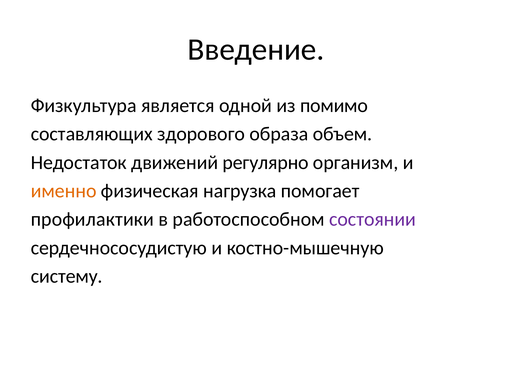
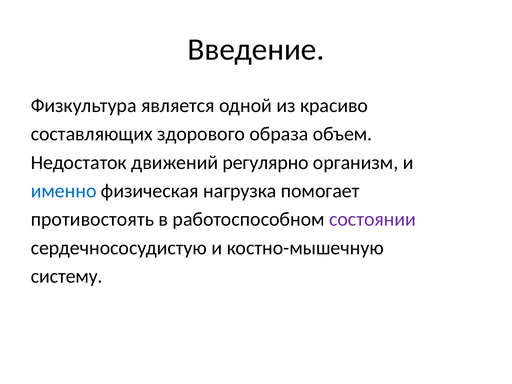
помимо: помимо -> красиво
именно colour: orange -> blue
профилактики: профилактики -> противостоять
